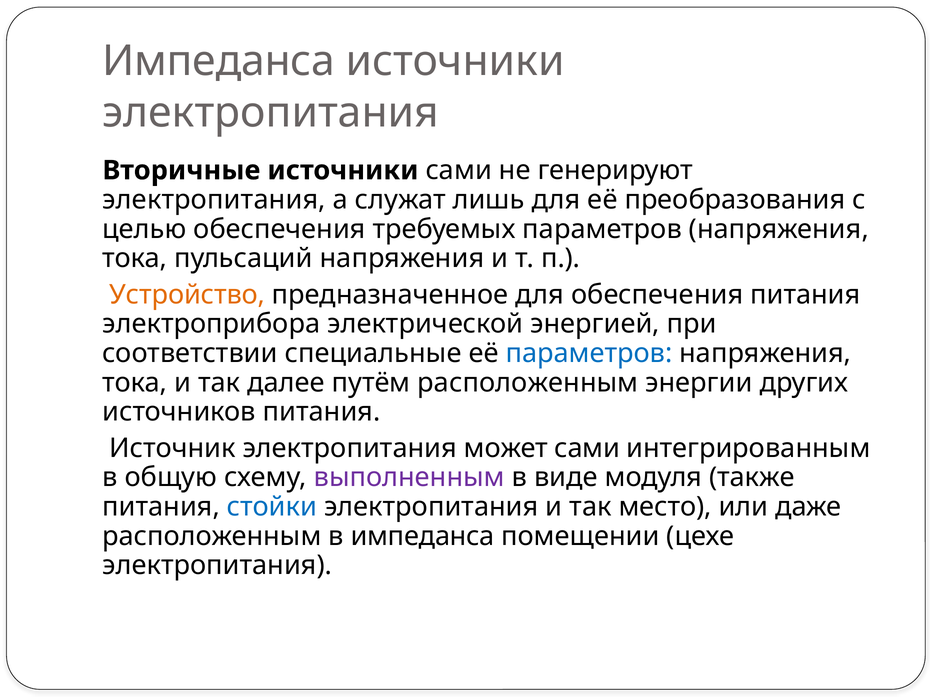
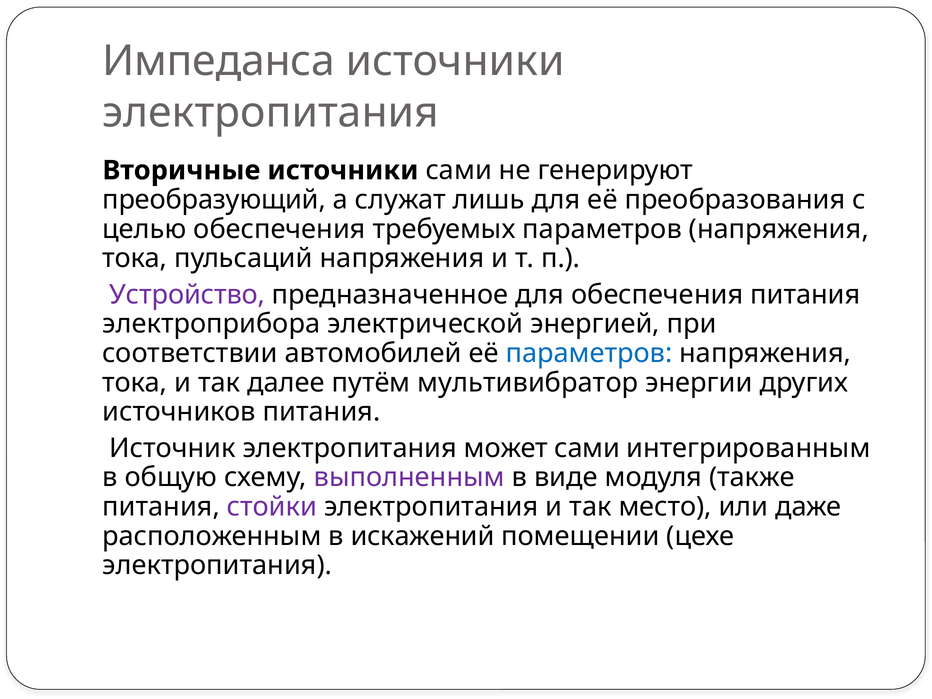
электропитания at (214, 200): электропитания -> преобразующий
Устройство colour: orange -> purple
специальные: специальные -> автомобилей
путём расположенным: расположенным -> мультивибратор
стойки colour: blue -> purple
в импеданса: импеданса -> искажений
